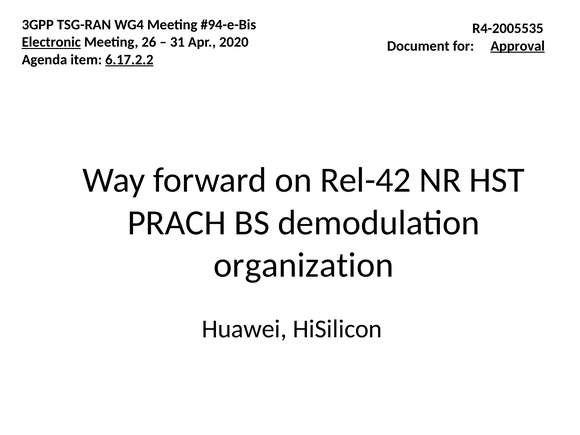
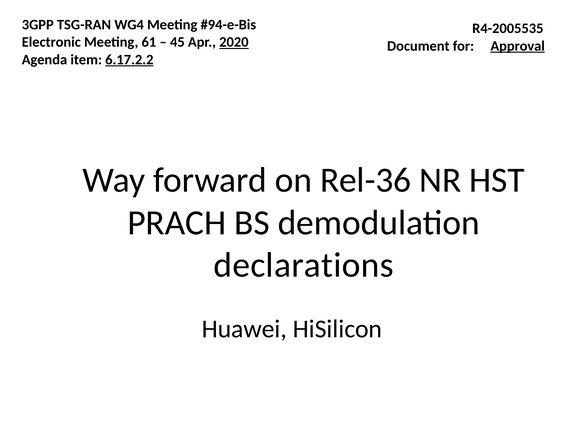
Electronic underline: present -> none
26: 26 -> 61
31: 31 -> 45
2020 underline: none -> present
Rel-42: Rel-42 -> Rel-36
organization: organization -> declarations
